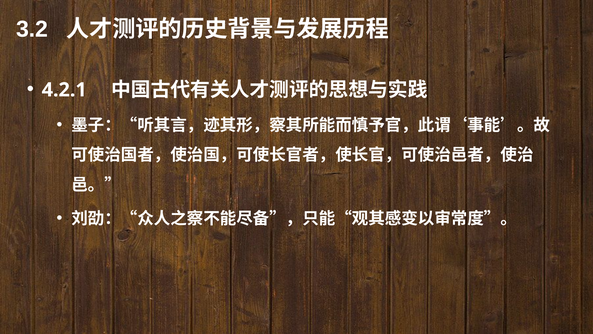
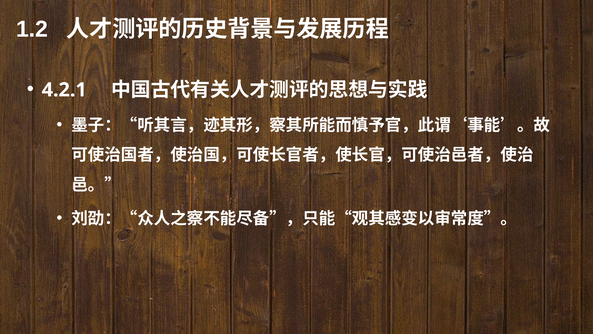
3.2: 3.2 -> 1.2
